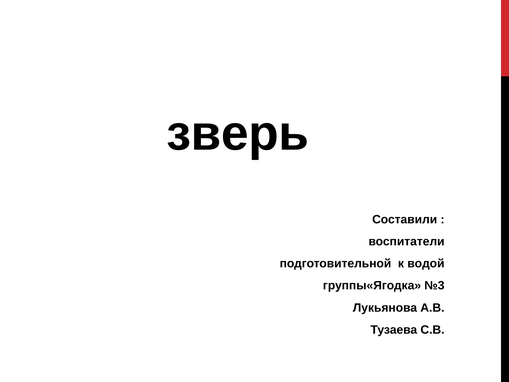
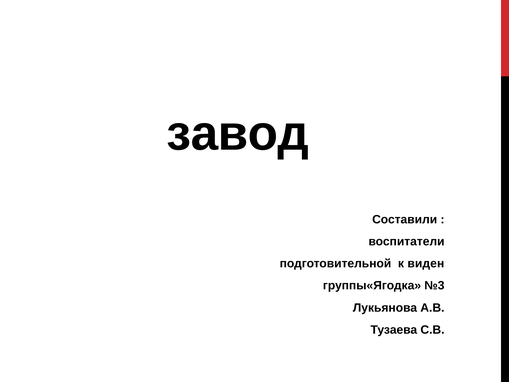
зверь: зверь -> завод
водой: водой -> виден
